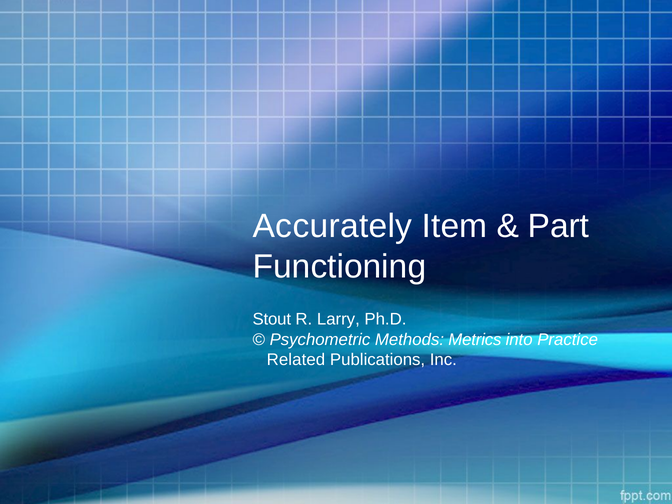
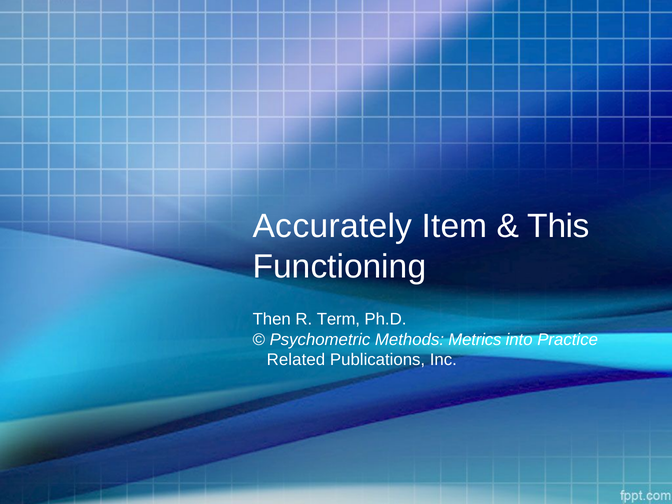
Part: Part -> This
Stout: Stout -> Then
Larry: Larry -> Term
